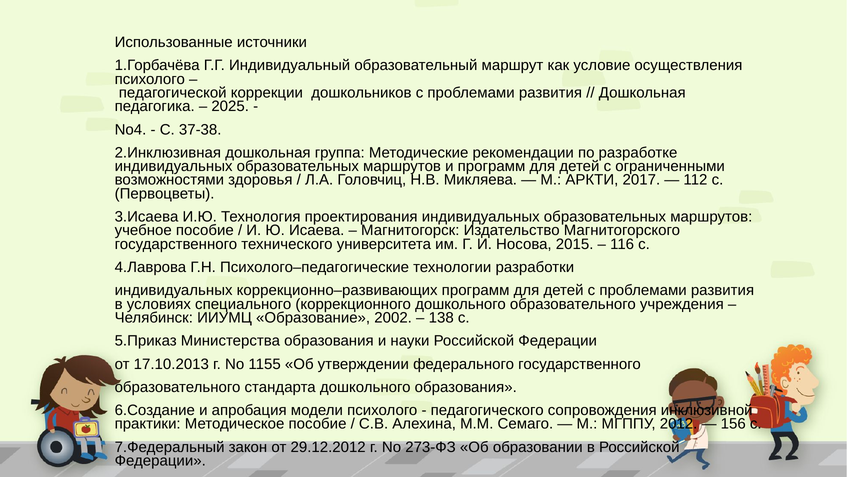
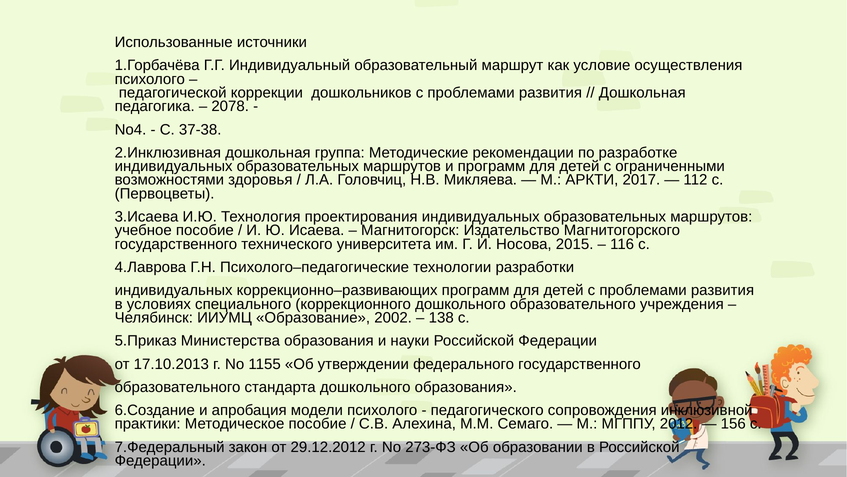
2025: 2025 -> 2078
